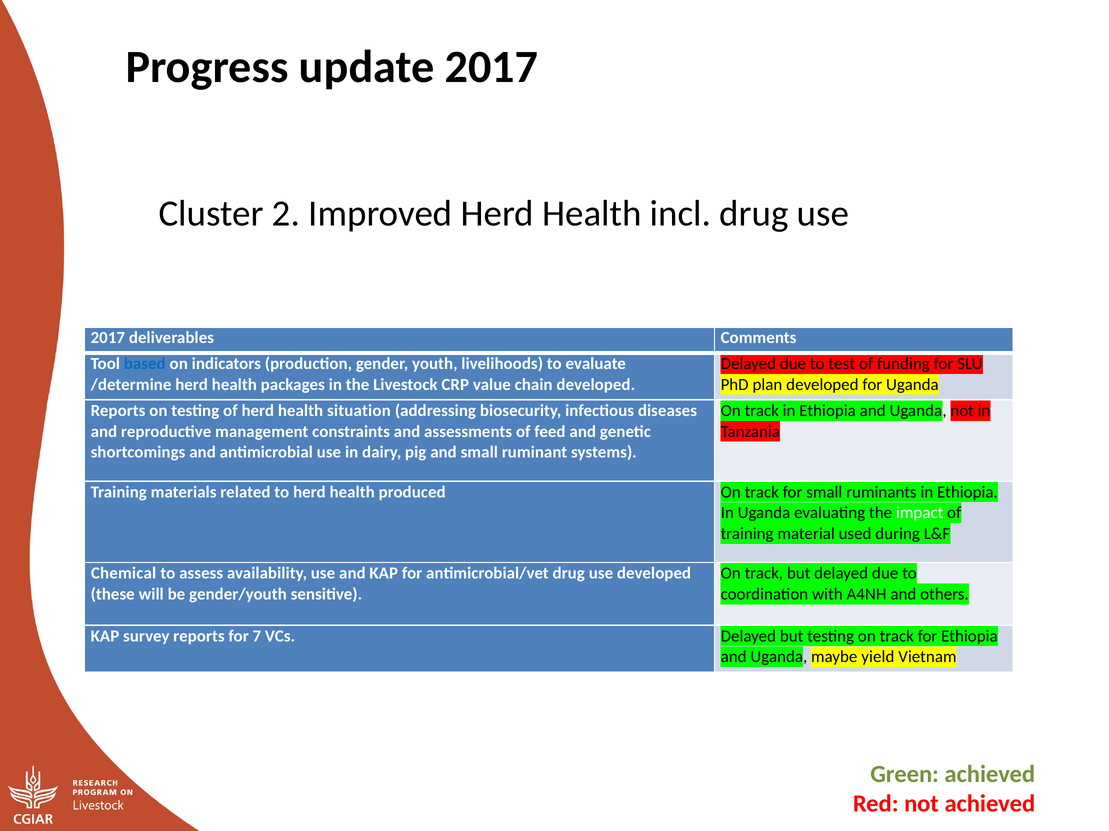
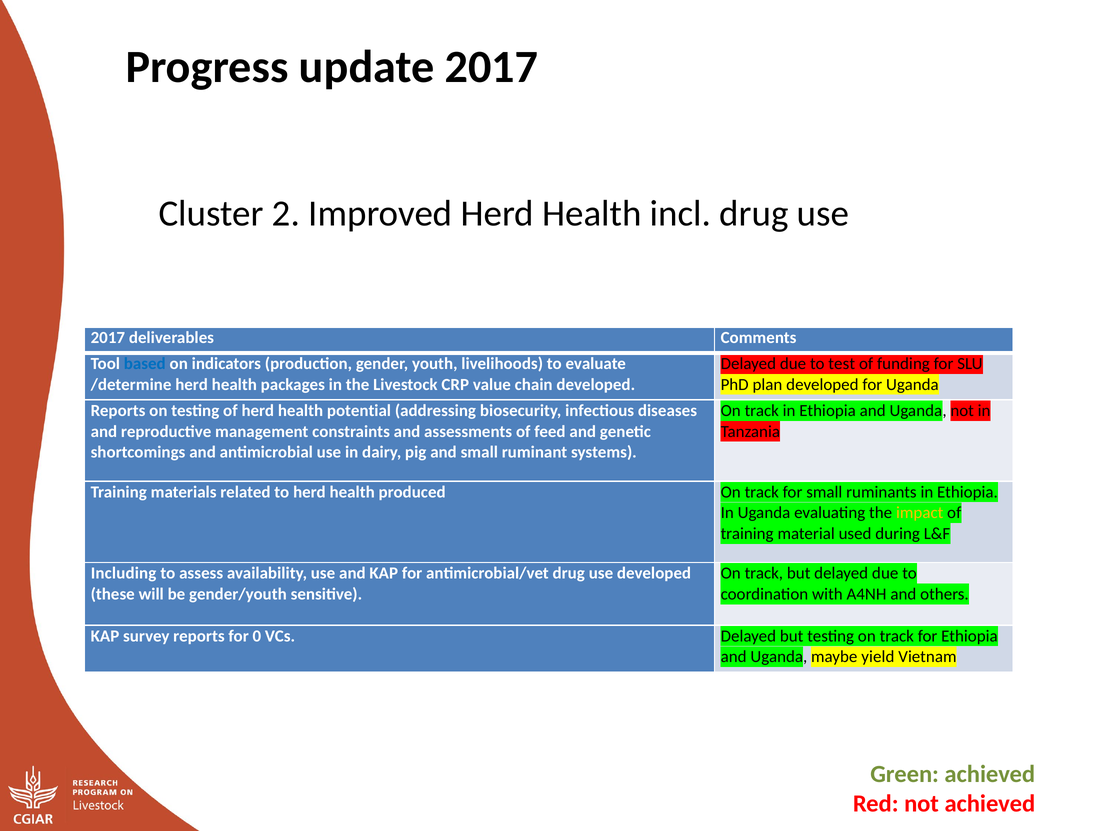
situation: situation -> potential
impact colour: white -> yellow
Chemical: Chemical -> Including
7: 7 -> 0
